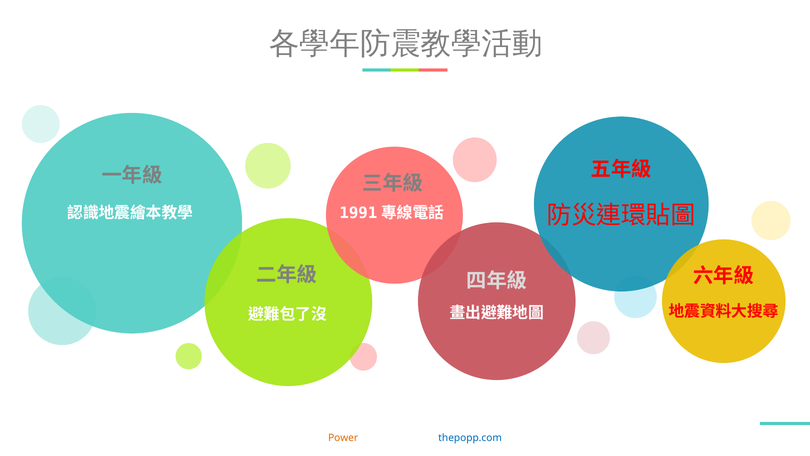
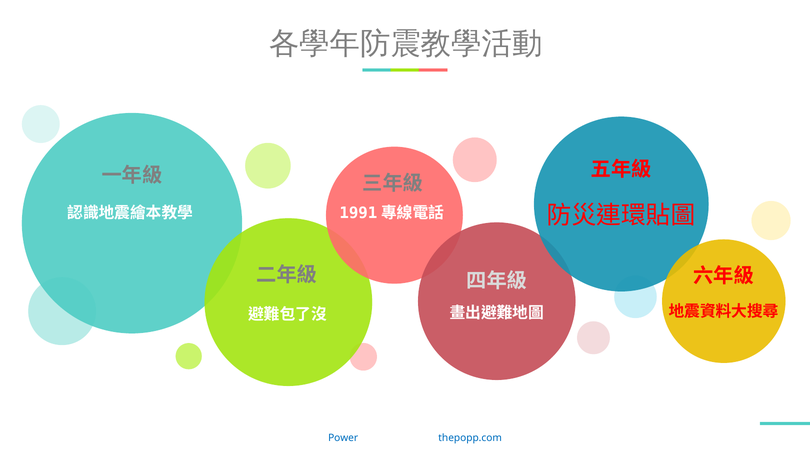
Power colour: orange -> blue
